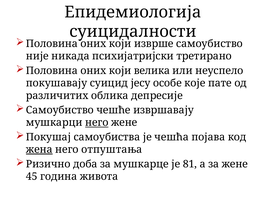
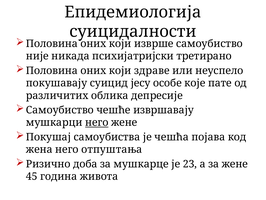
велика: велика -> здраве
жена underline: present -> none
81: 81 -> 23
